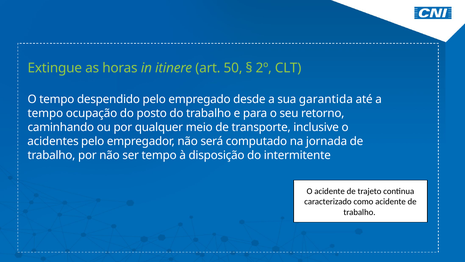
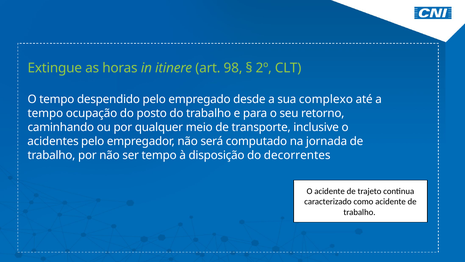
50: 50 -> 98
garantida: garantida -> complexo
intermitente: intermitente -> decorrentes
